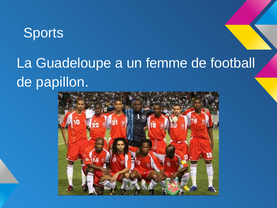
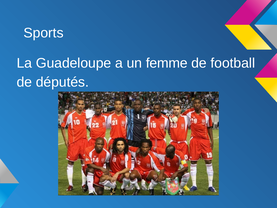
papillon: papillon -> députés
